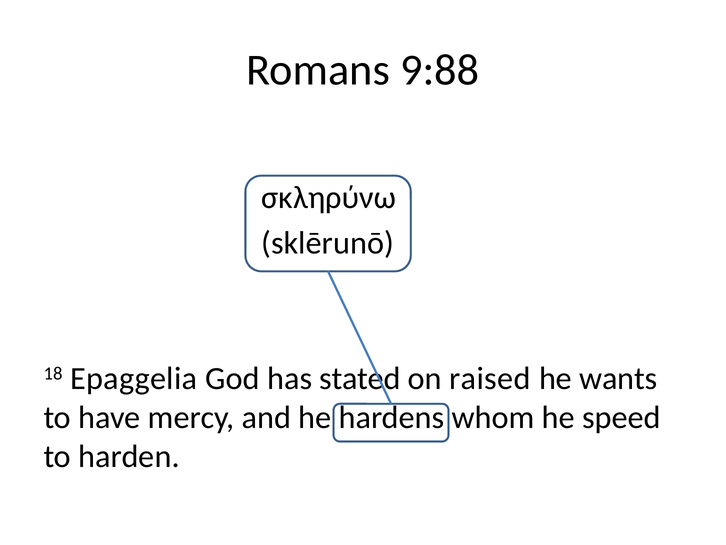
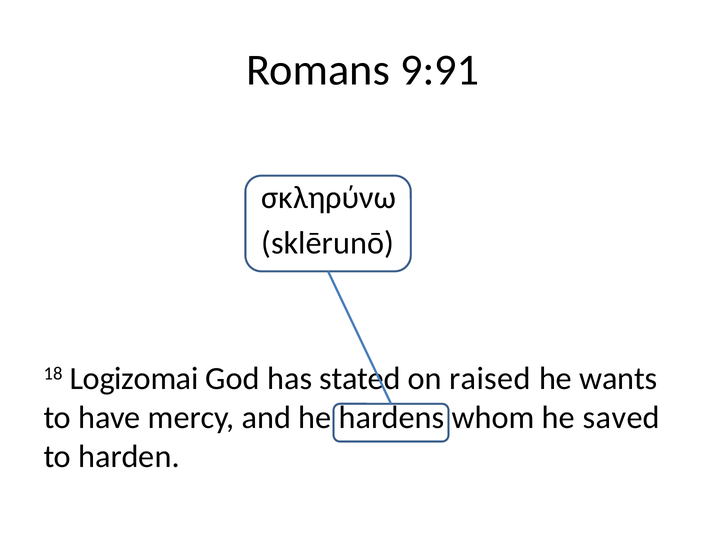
9:88: 9:88 -> 9:91
Epaggelia: Epaggelia -> Logizomai
speed: speed -> saved
